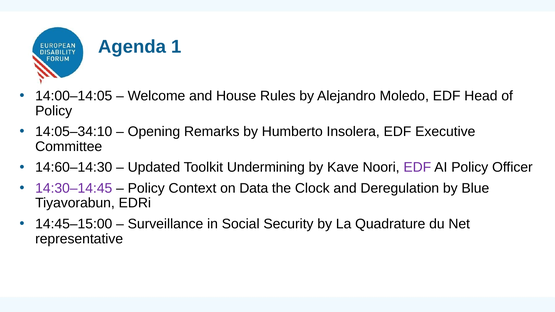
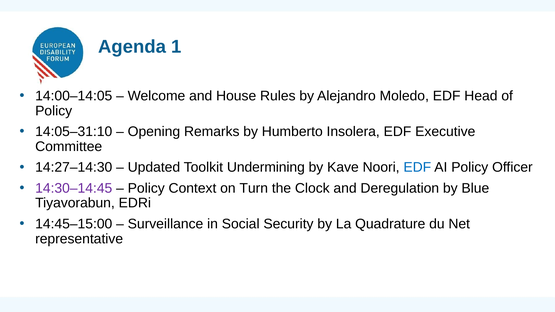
14:05–34:10: 14:05–34:10 -> 14:05–31:10
14:60–14:30: 14:60–14:30 -> 14:27–14:30
EDF at (417, 167) colour: purple -> blue
Data: Data -> Turn
